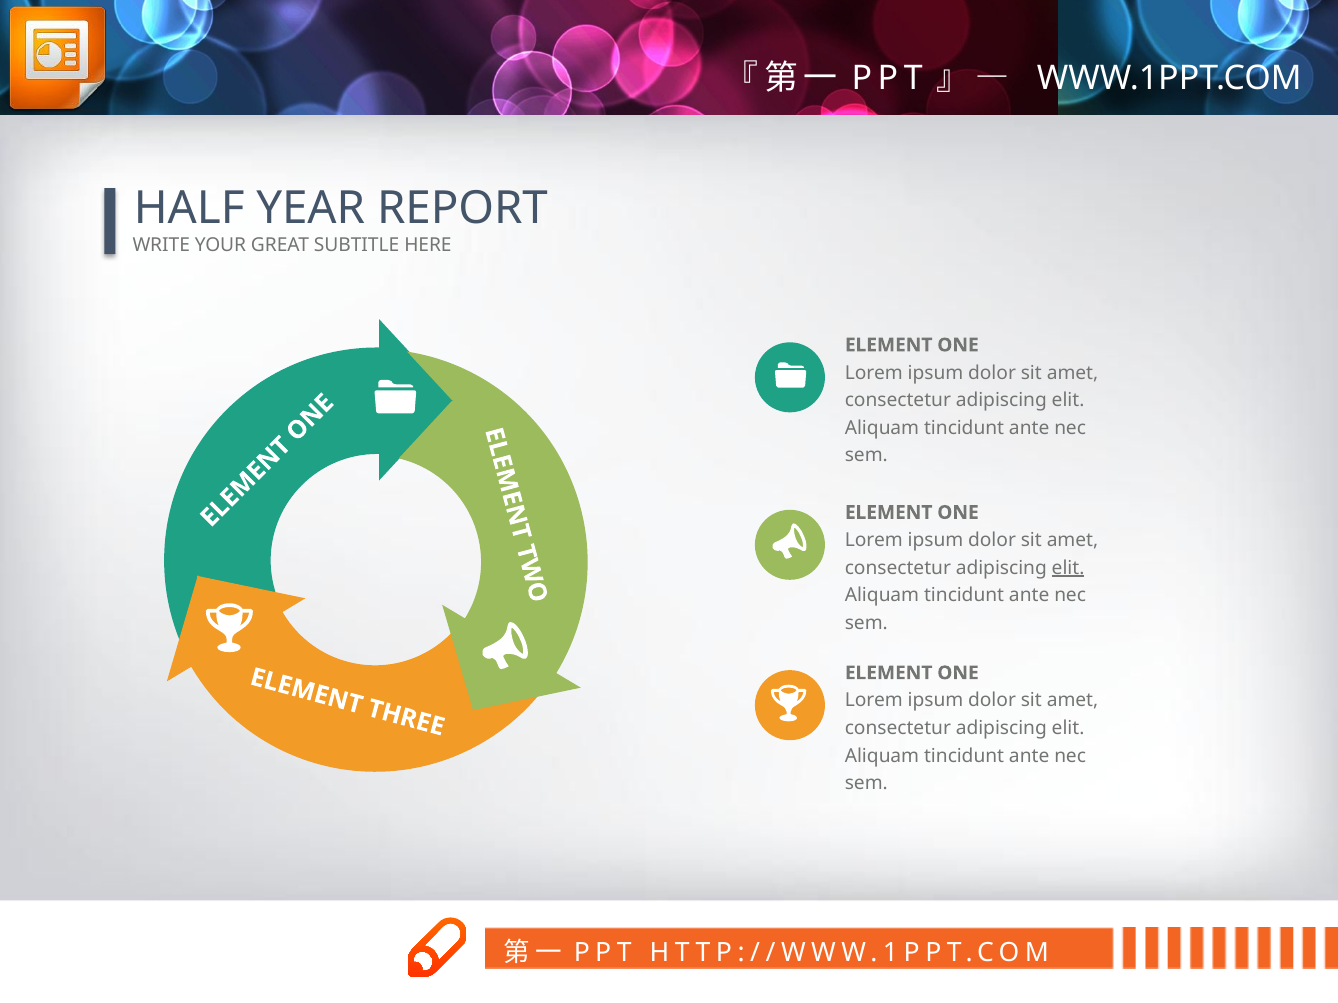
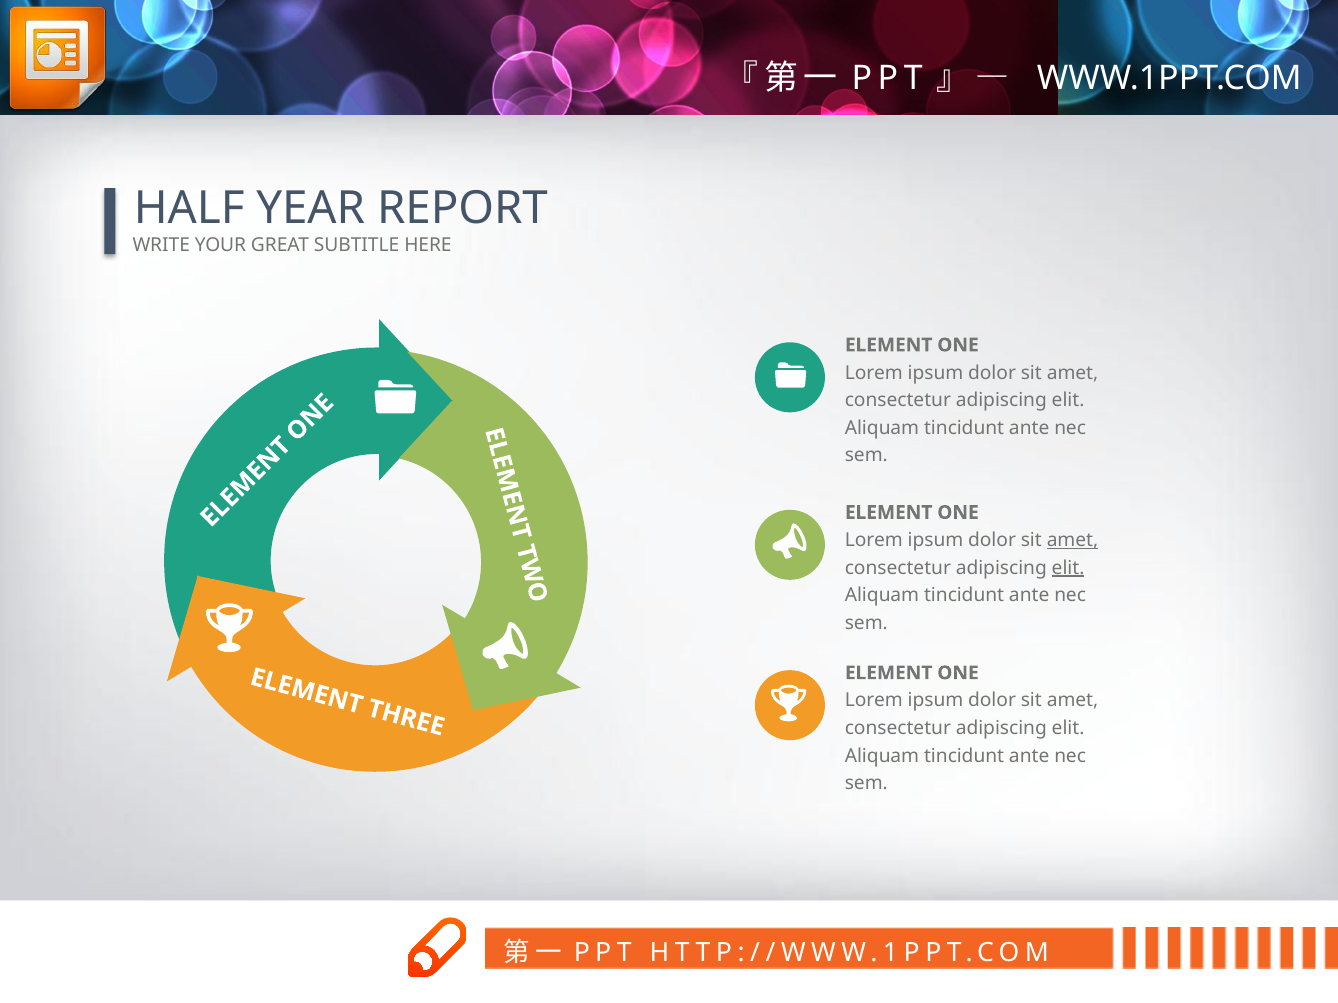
amet at (1072, 540) underline: none -> present
